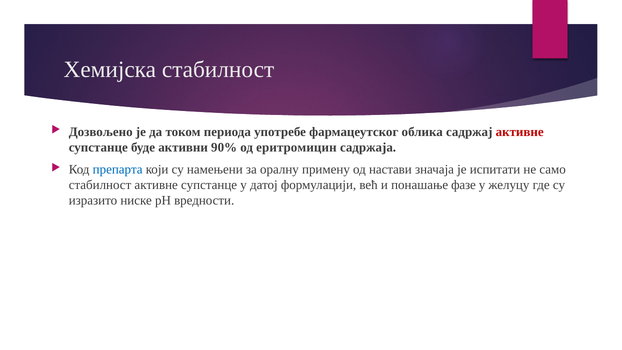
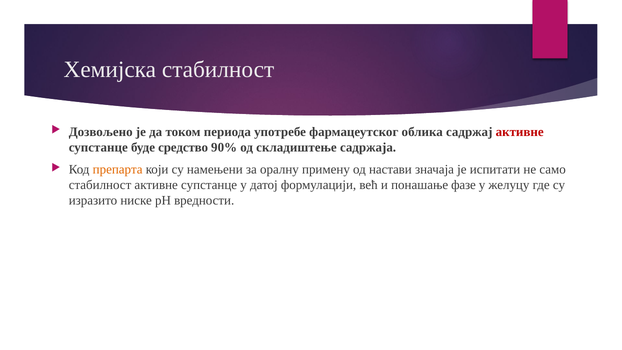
активни: активни -> средство
еритромицин: еритромицин -> складиштење
препарта colour: blue -> orange
